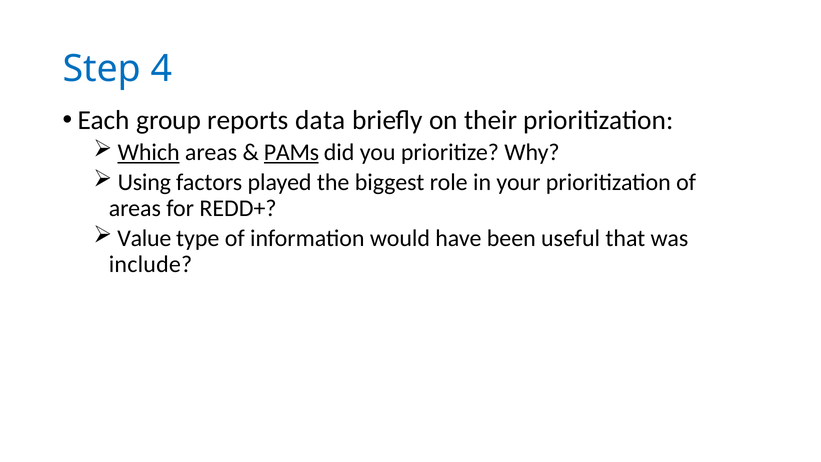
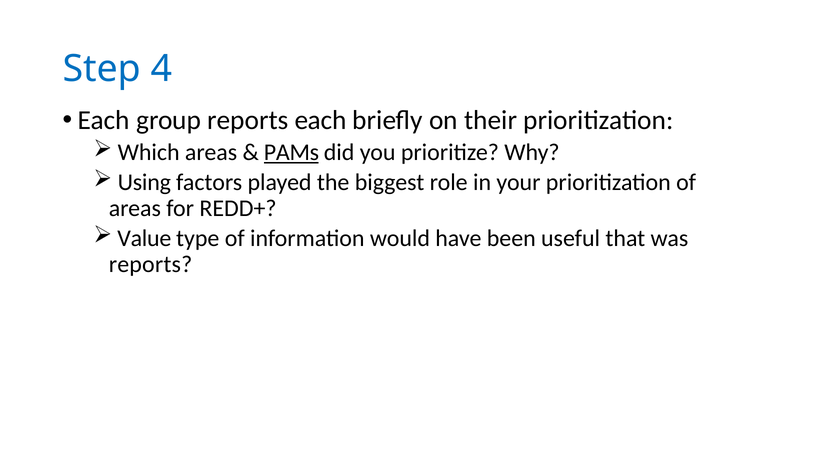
reports data: data -> each
Which underline: present -> none
include at (150, 264): include -> reports
